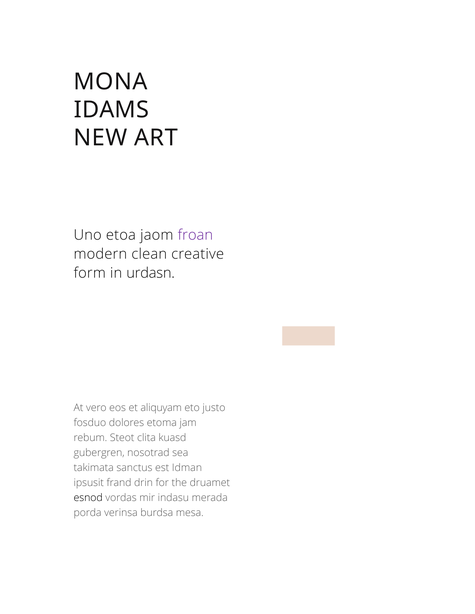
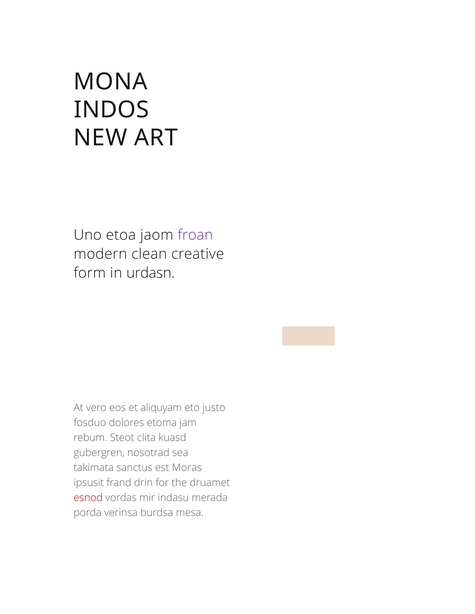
IDAMS: IDAMS -> INDOS
Idman: Idman -> Moras
esnod colour: black -> red
